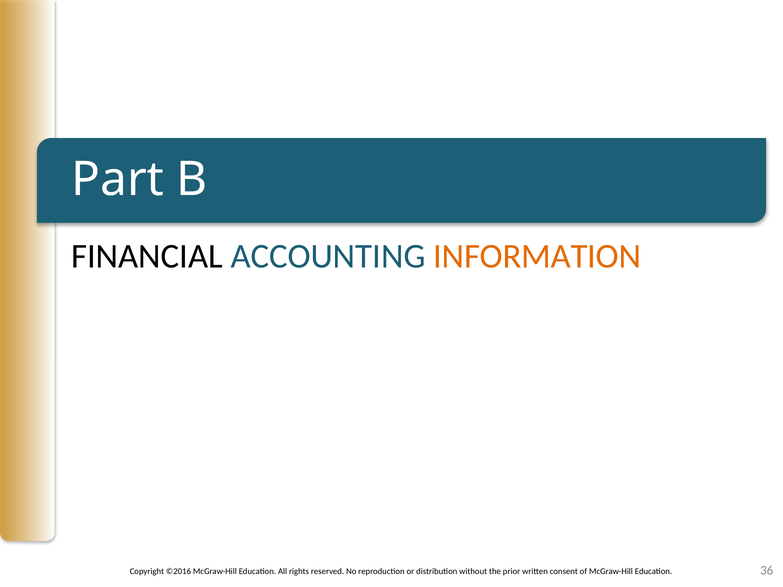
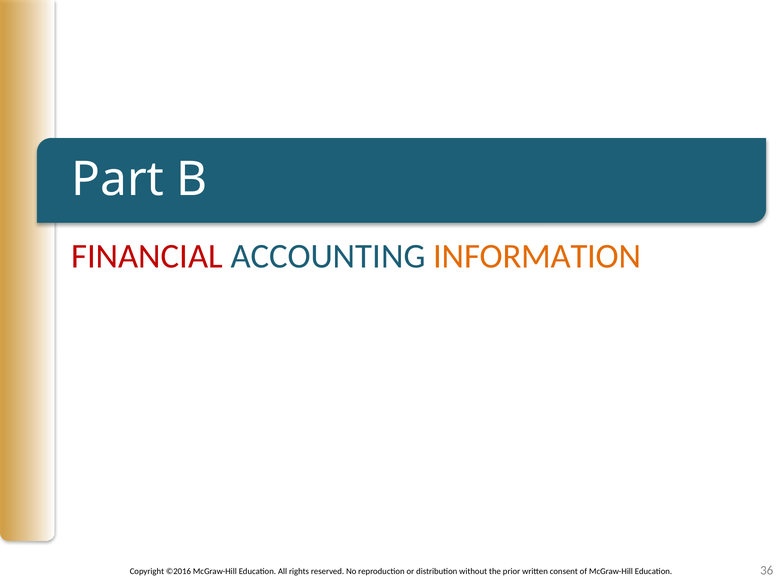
FINANCIAL colour: black -> red
